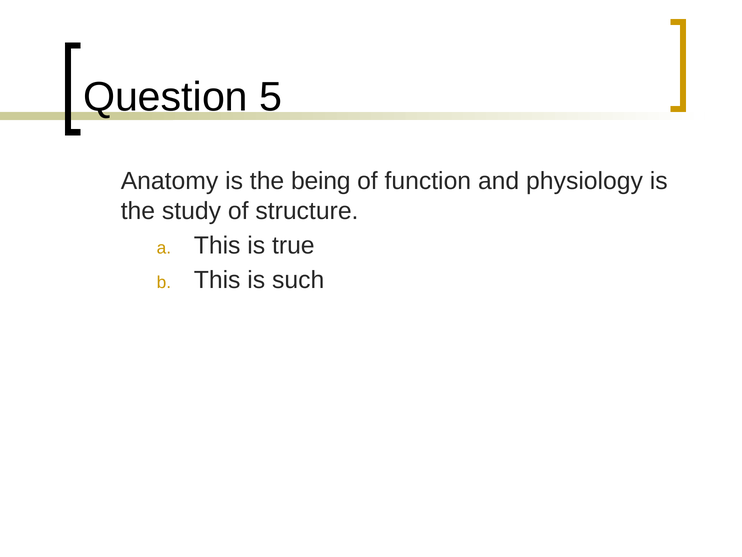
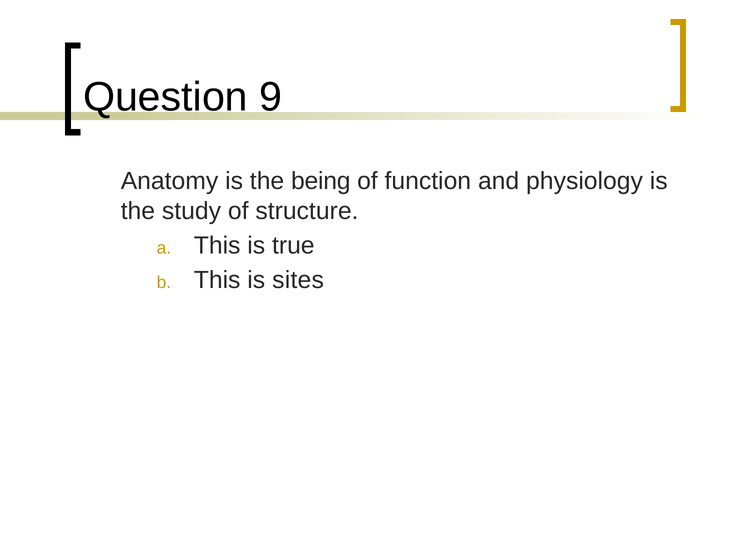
5: 5 -> 9
such: such -> sites
